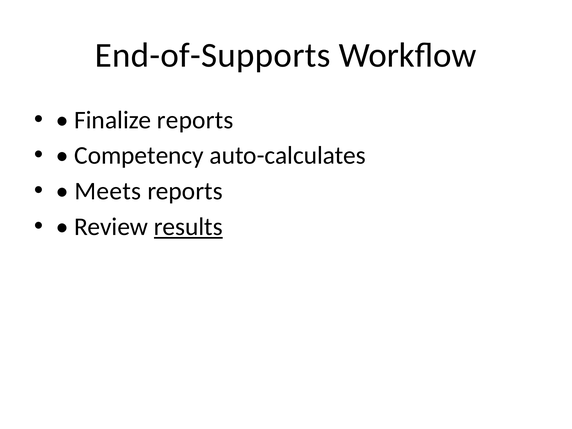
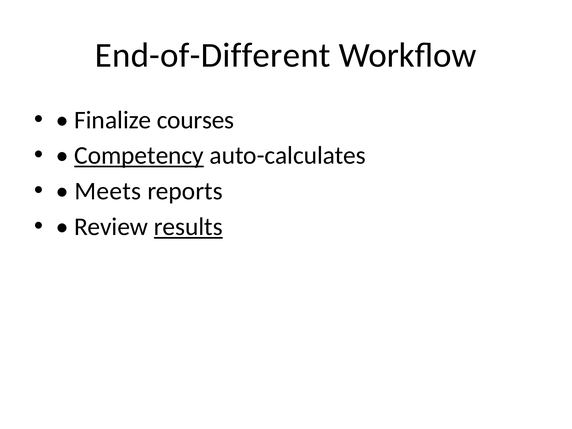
End-of-Supports: End-of-Supports -> End-of-Different
Finalize reports: reports -> courses
Competency underline: none -> present
